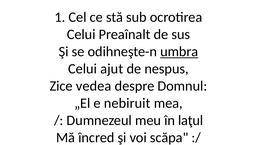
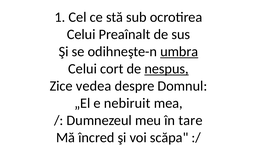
ajut: ajut -> cort
nespus underline: none -> present
laţul: laţul -> tare
